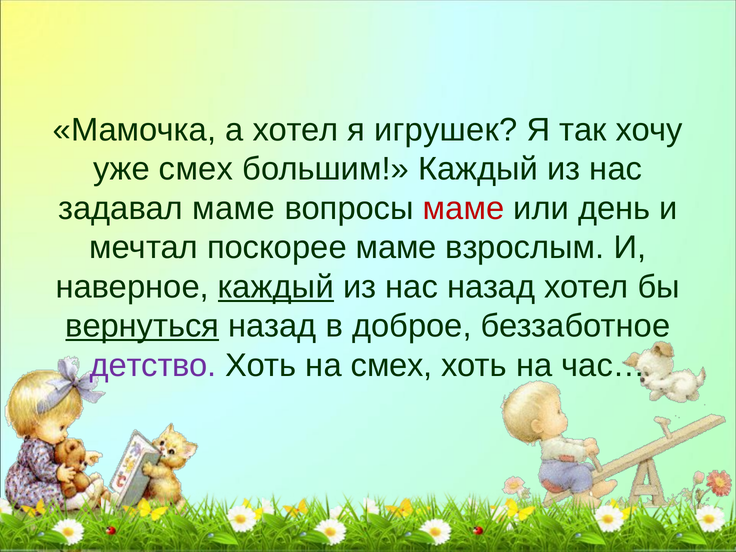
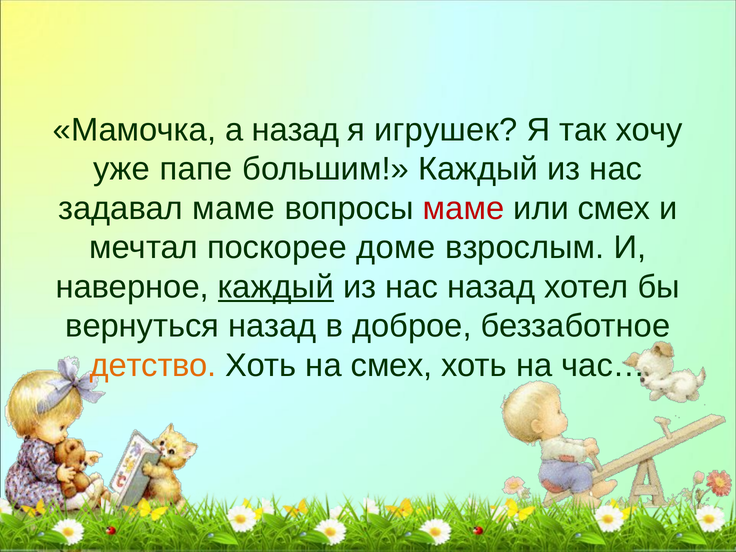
а хотел: хотел -> назад
уже смех: смех -> папе
или день: день -> смех
поскорее маме: маме -> доме
вернуться underline: present -> none
детство colour: purple -> orange
